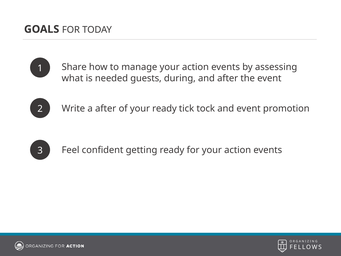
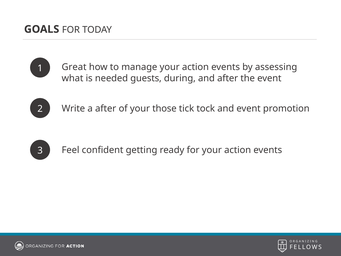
Share: Share -> Great
your ready: ready -> those
